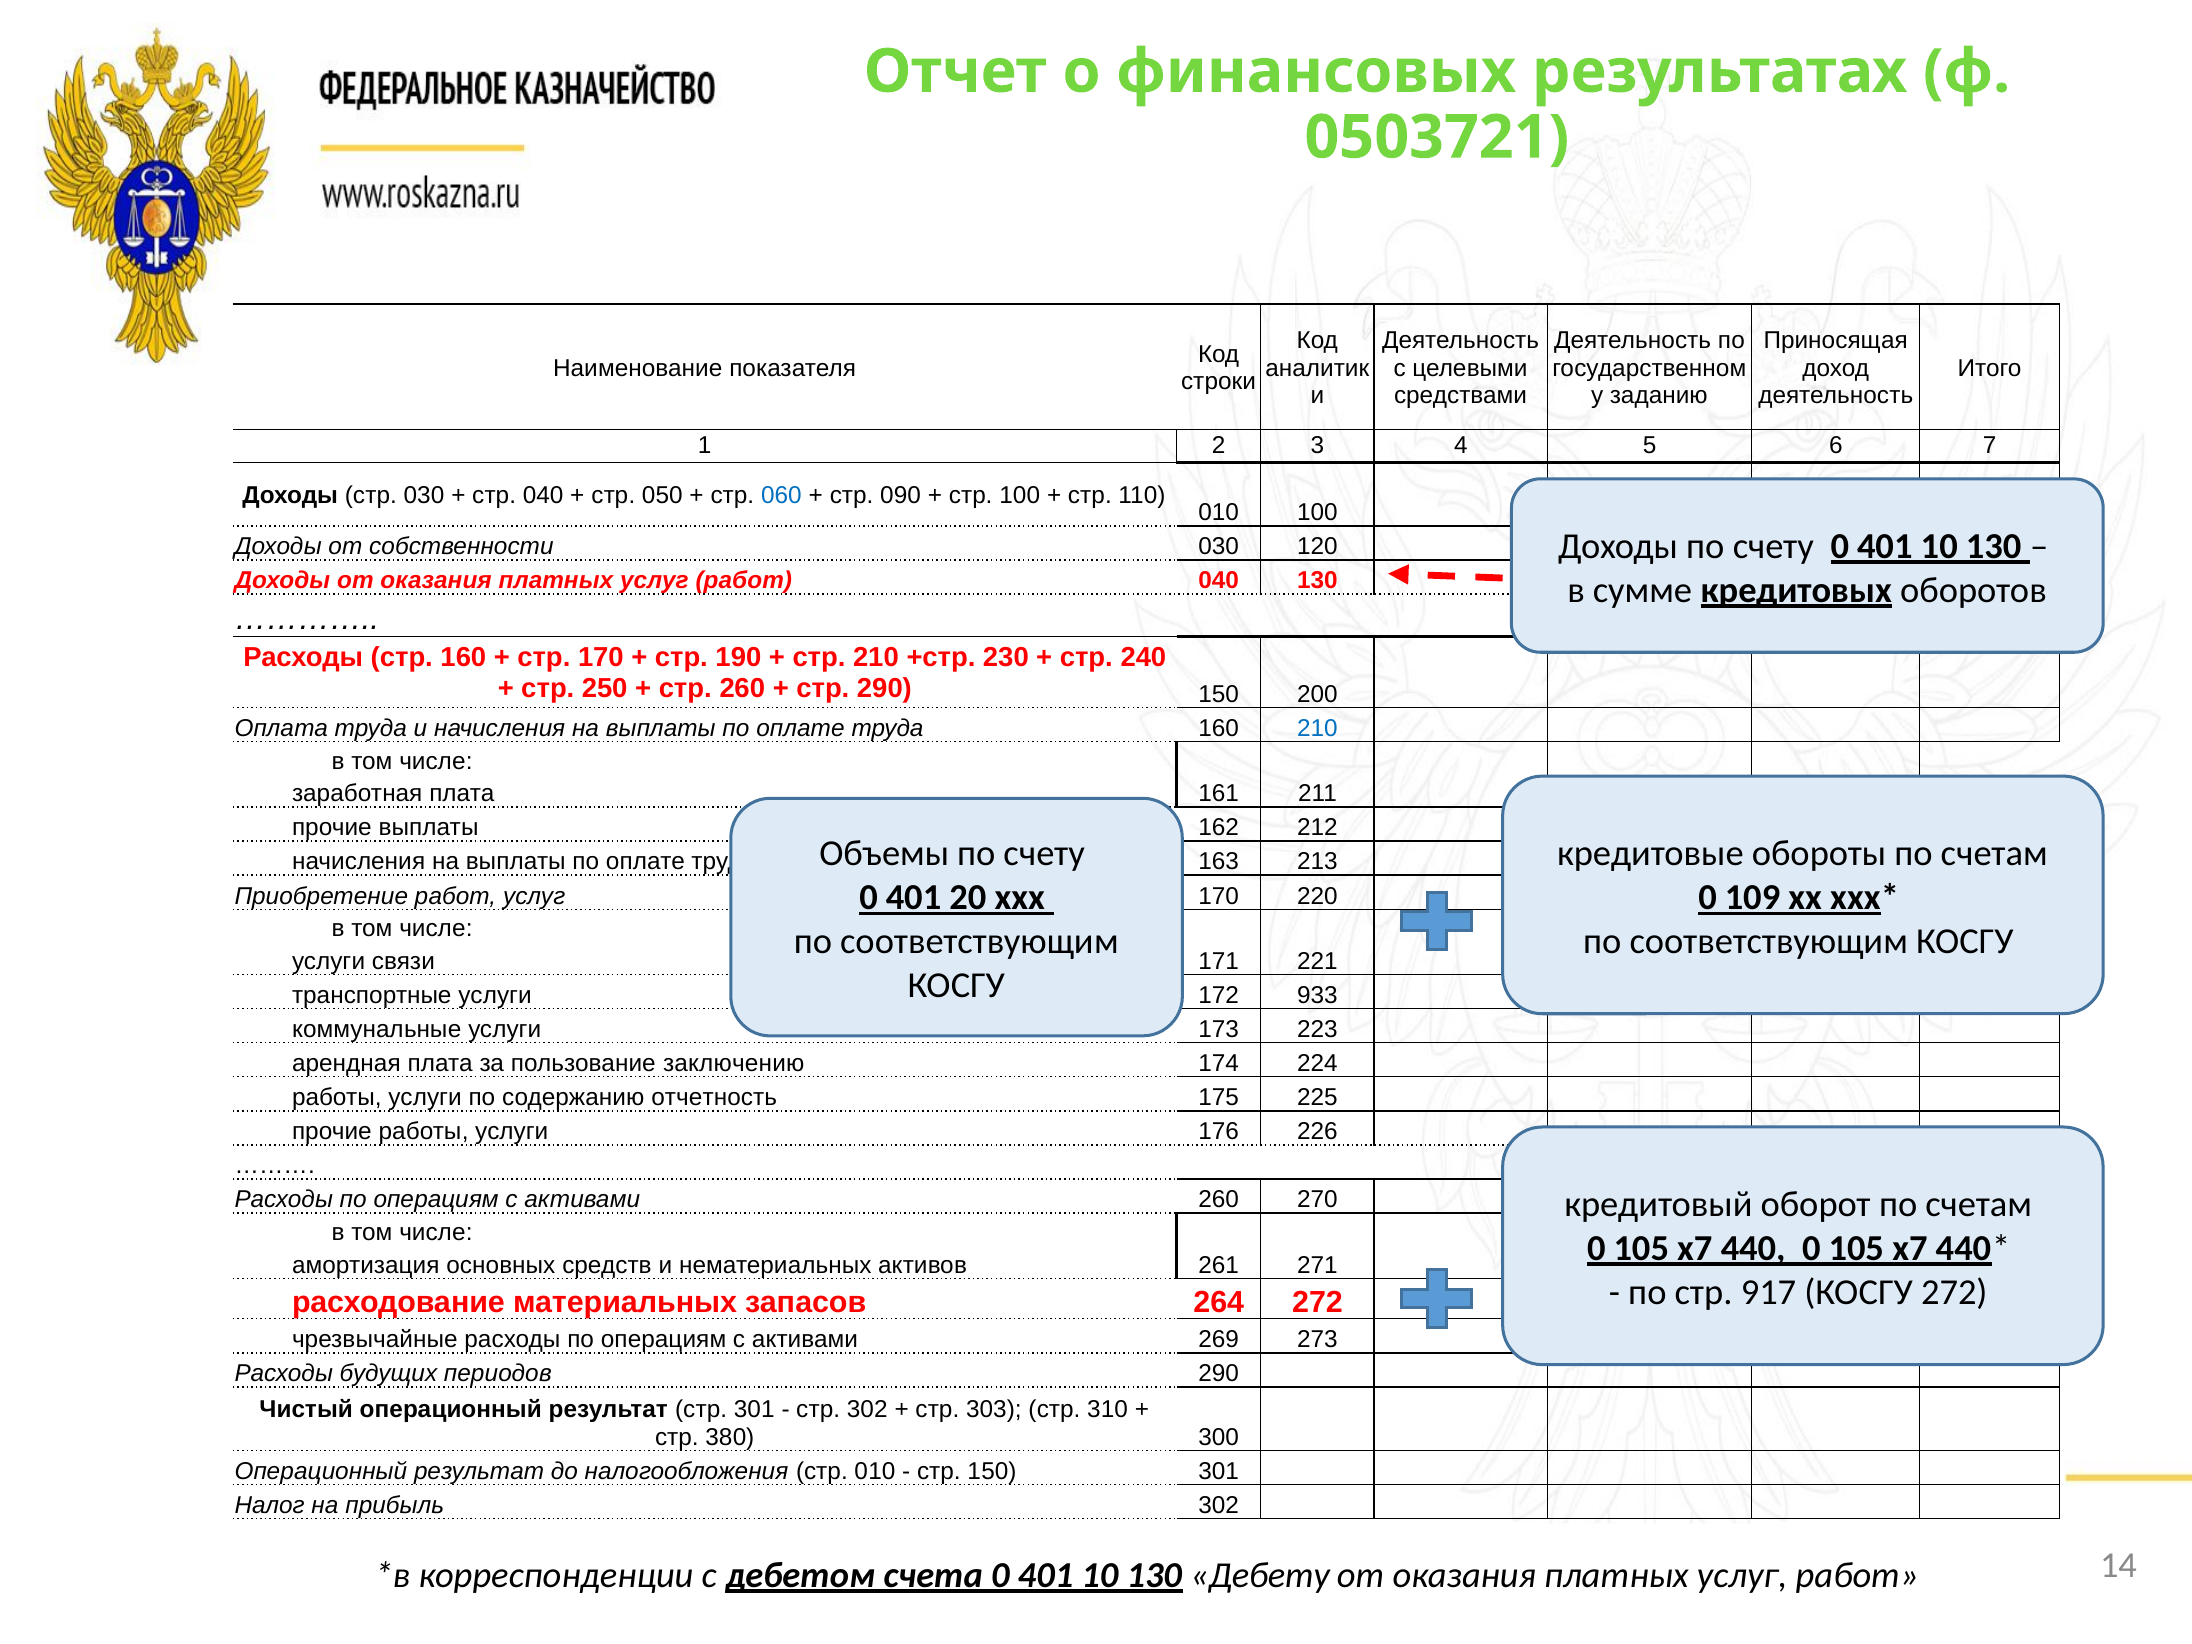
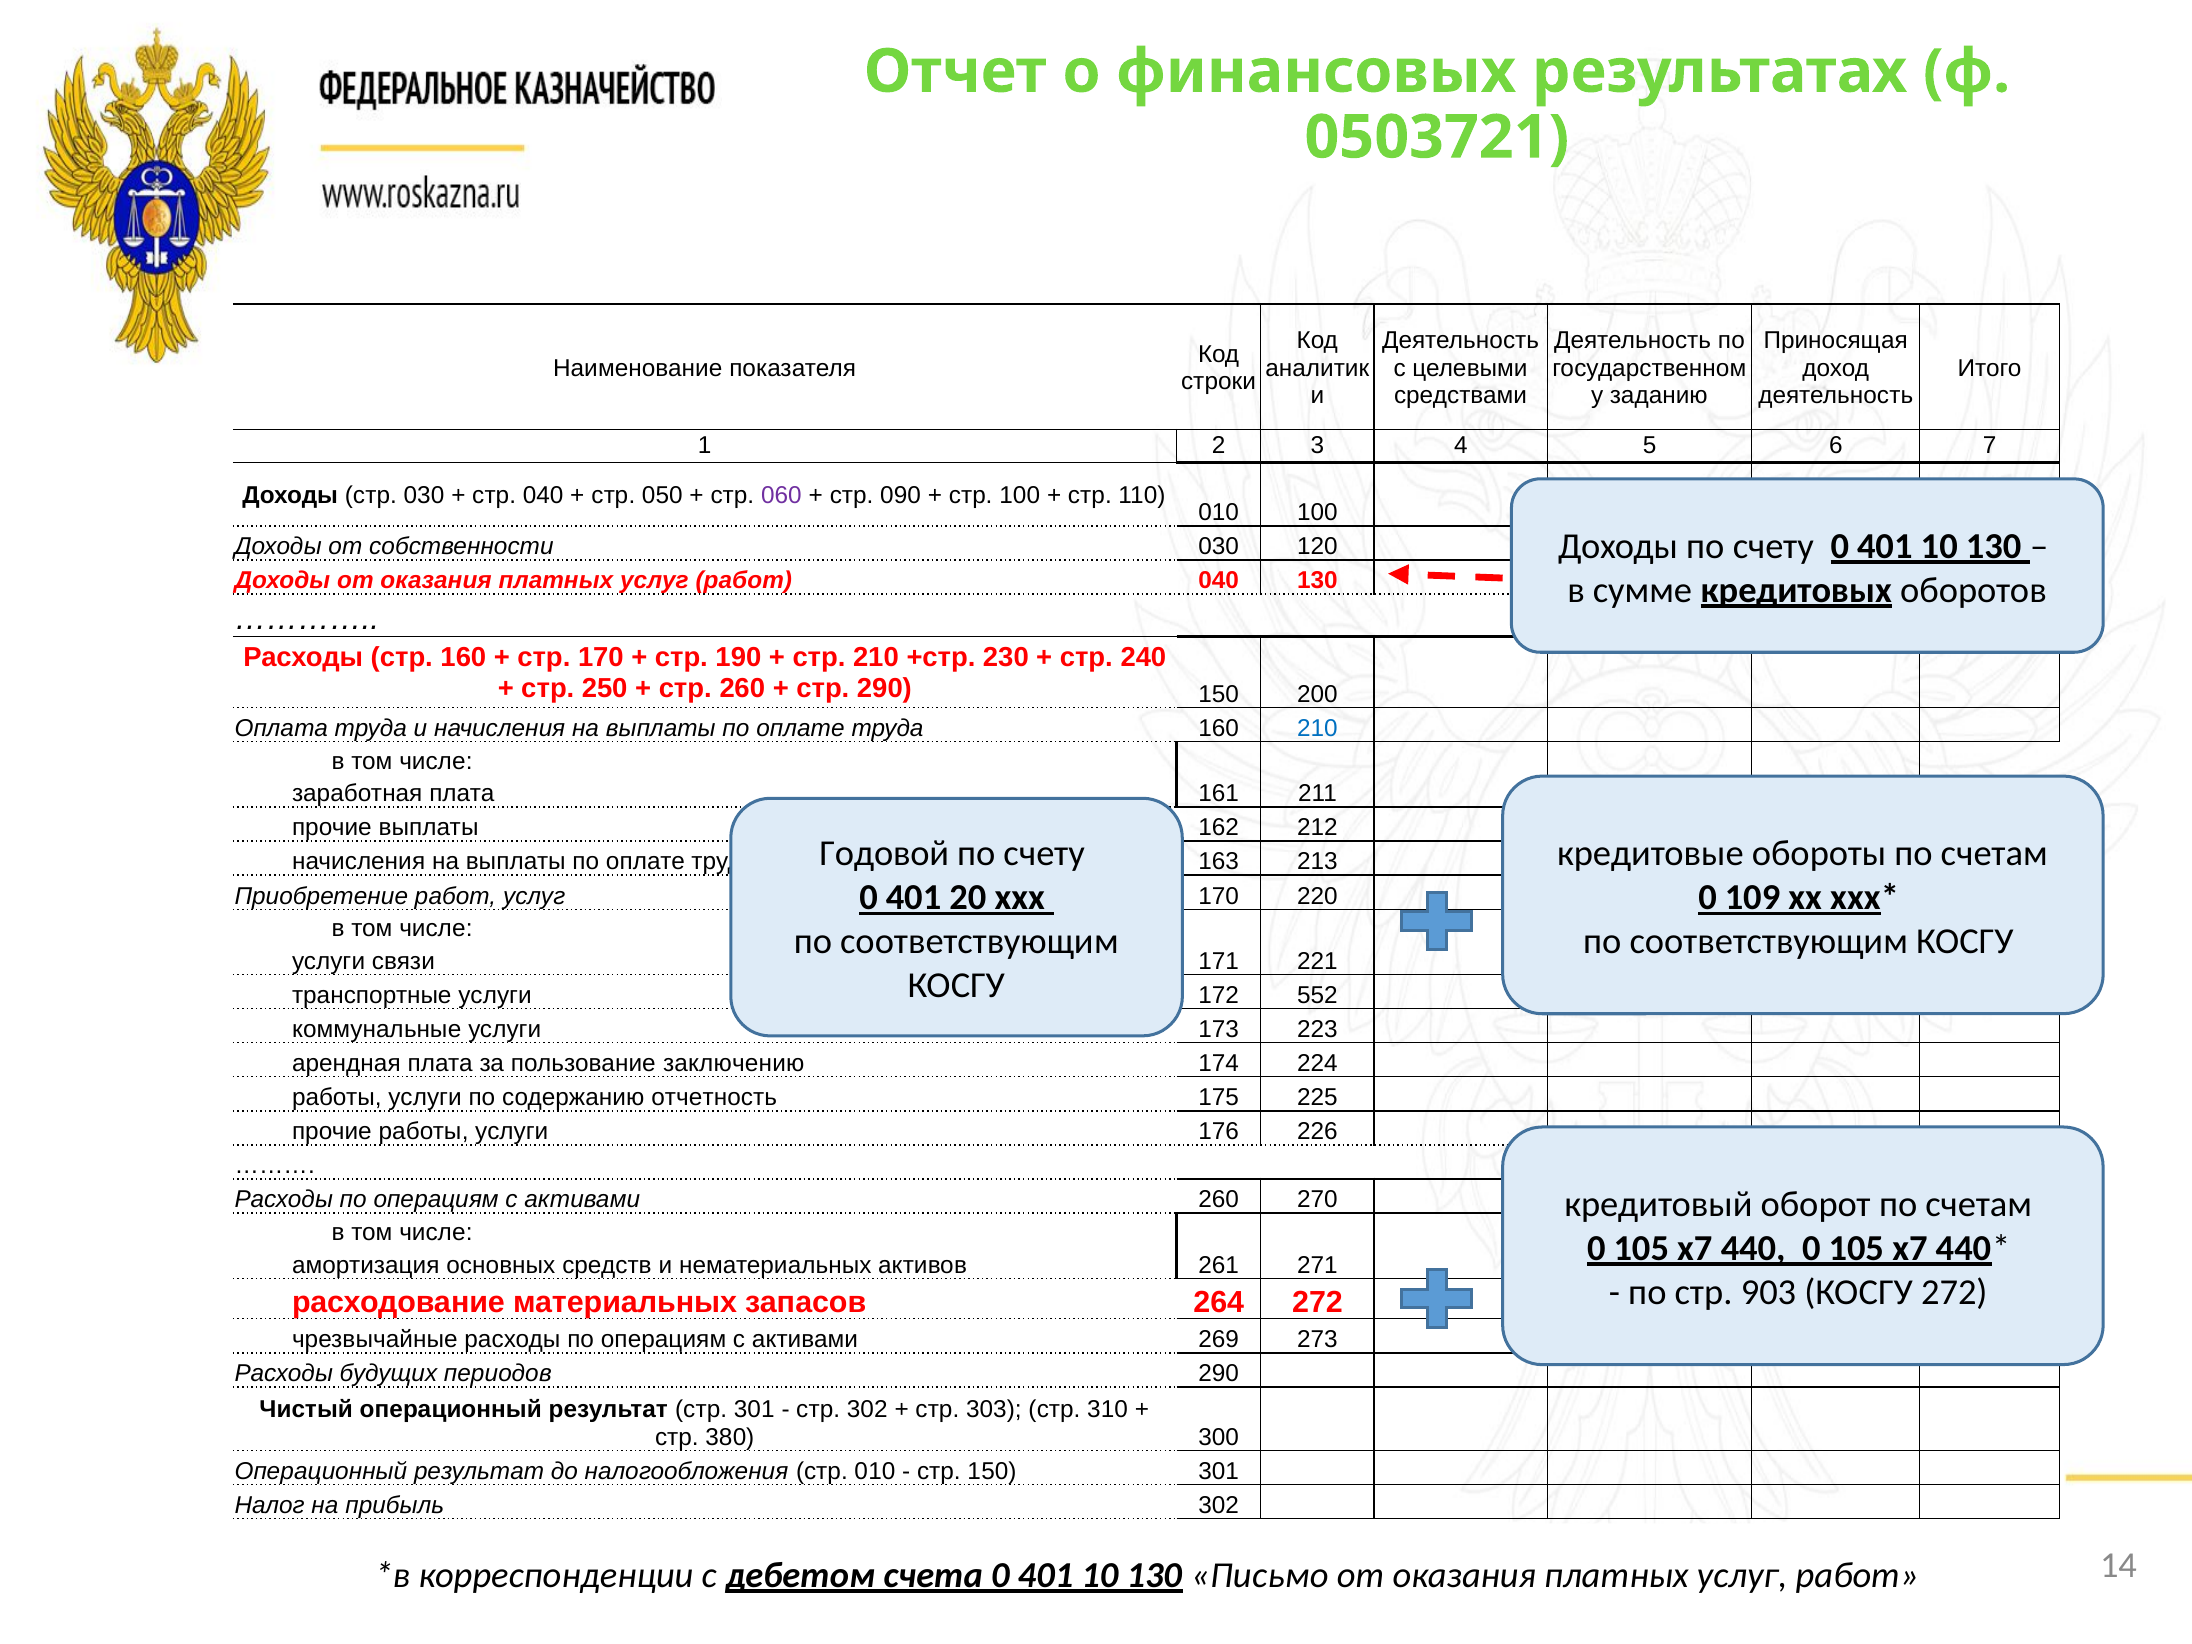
060 colour: blue -> purple
Объемы: Объемы -> Годовой
933: 933 -> 552
917: 917 -> 903
Дебету: Дебету -> Письмо
